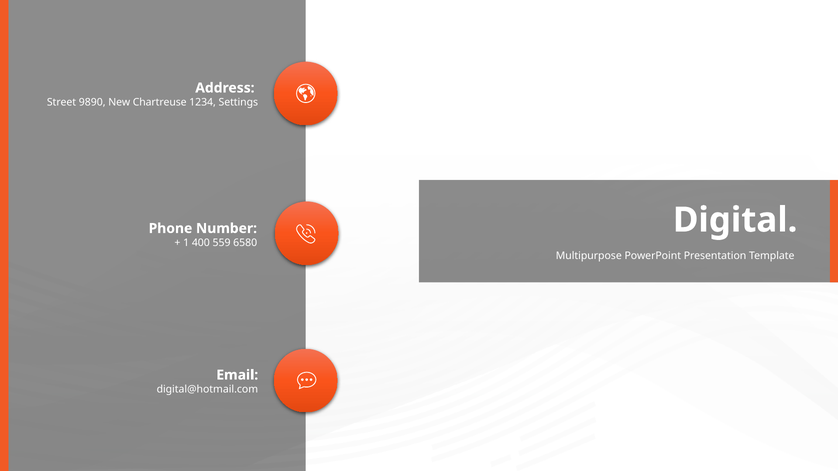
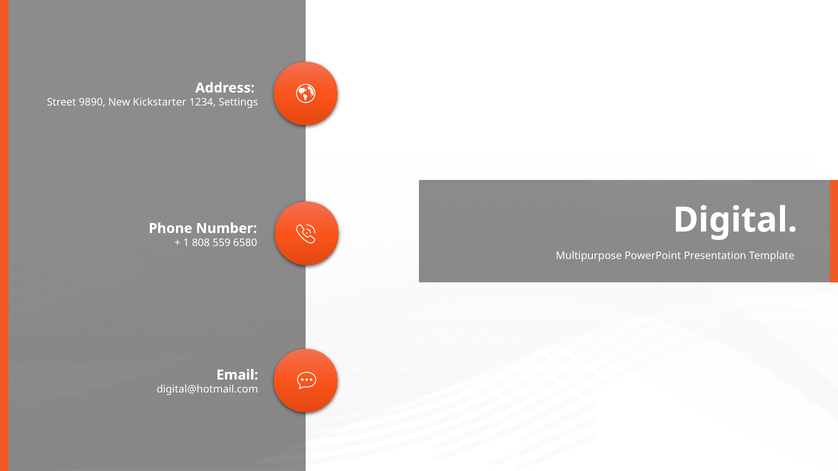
Chartreuse: Chartreuse -> Kickstarter
400: 400 -> 808
